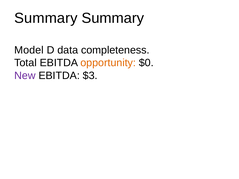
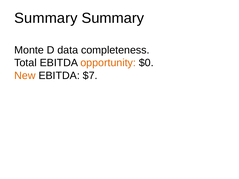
Model: Model -> Monte
New colour: purple -> orange
$3: $3 -> $7
